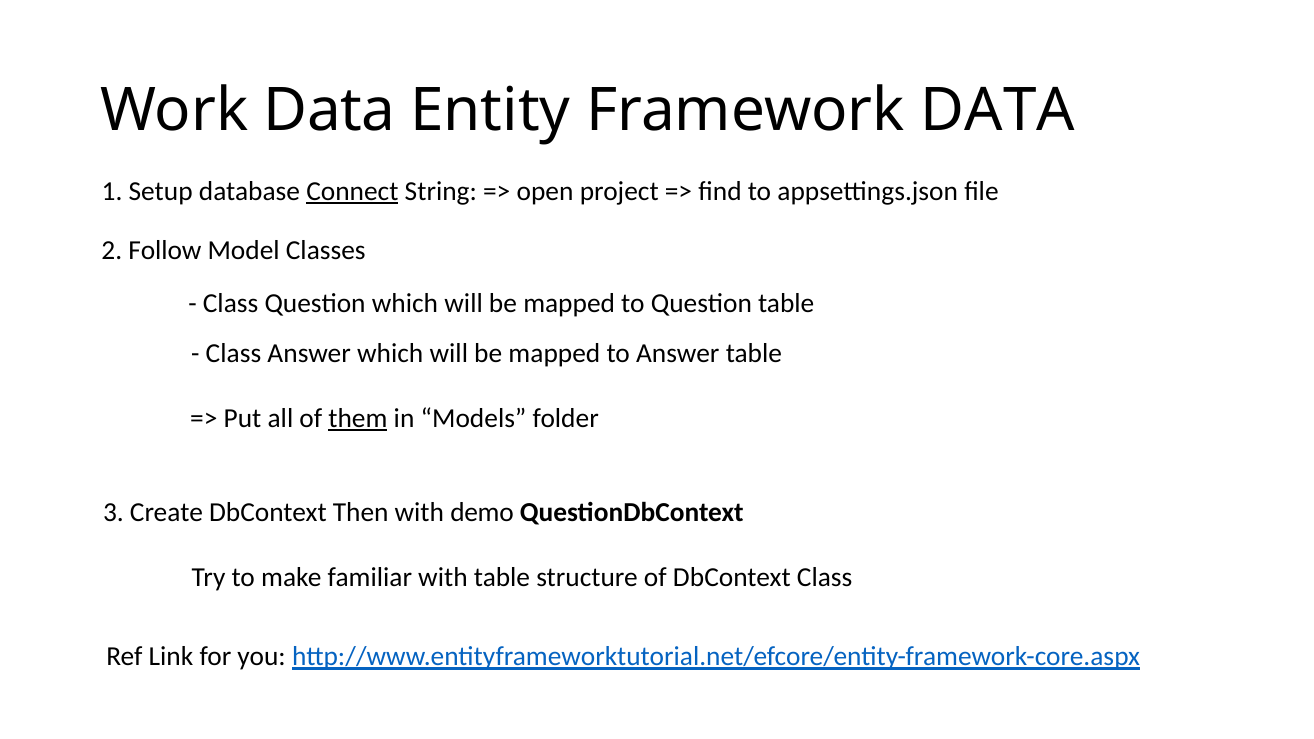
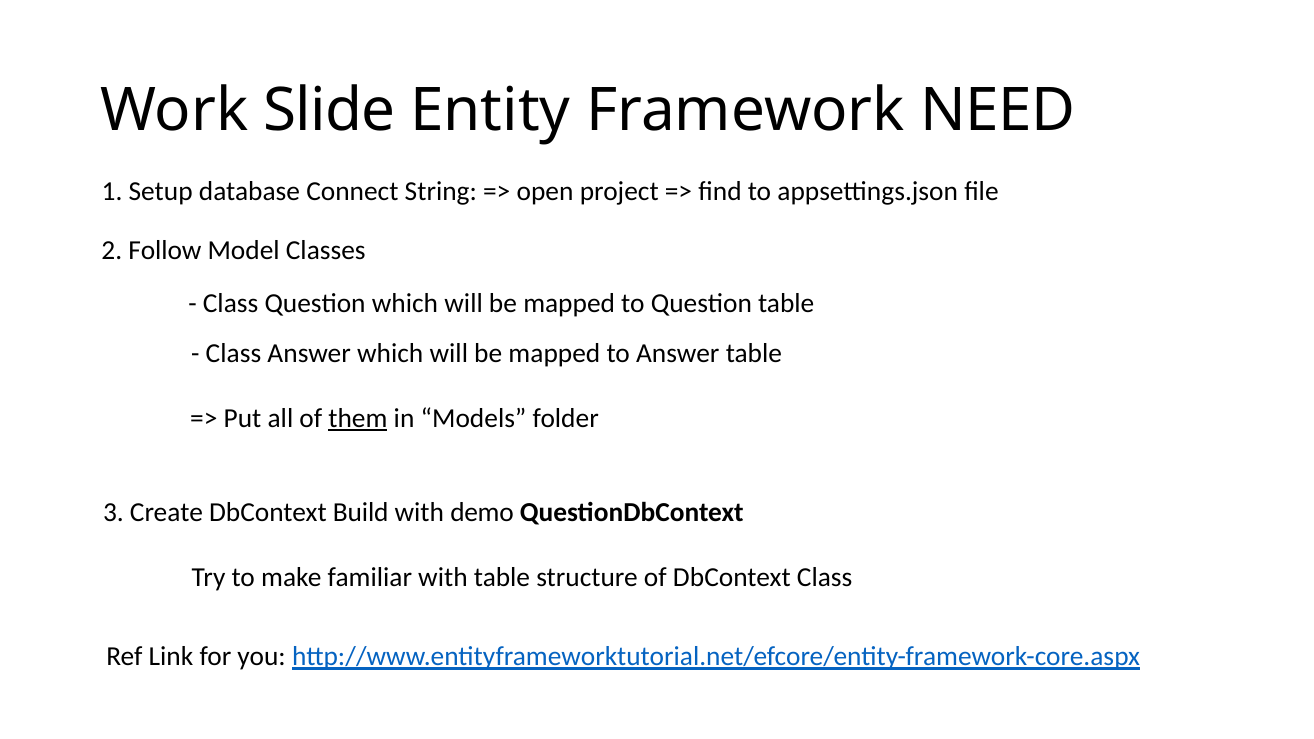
Work Data: Data -> Slide
Framework DATA: DATA -> NEED
Connect underline: present -> none
Then: Then -> Build
